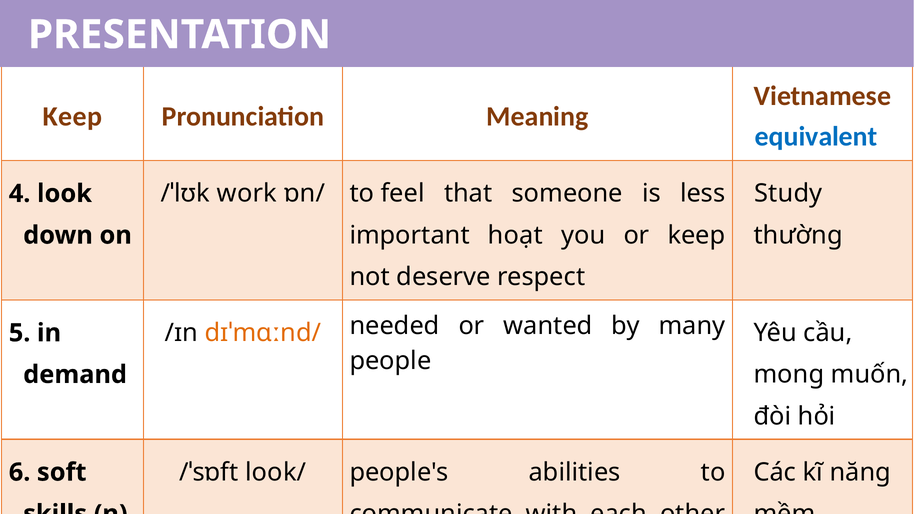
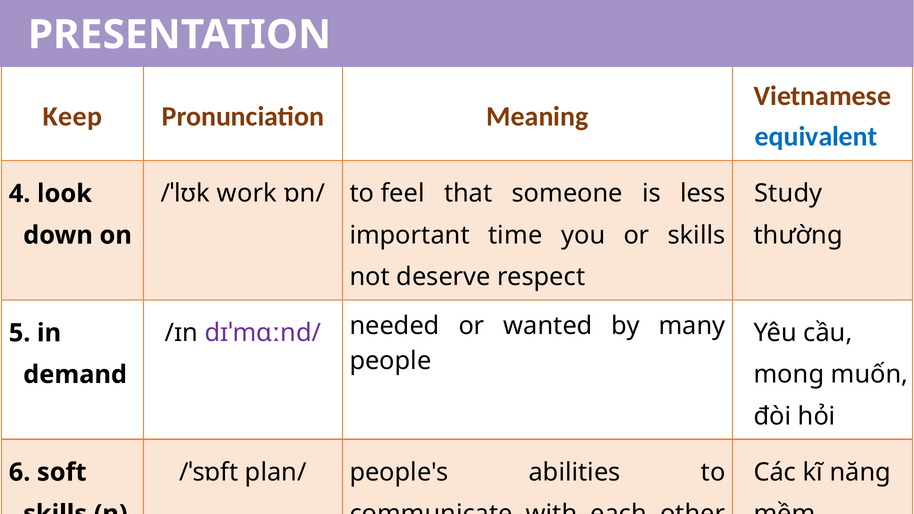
hoạt: hoạt -> time
or keep: keep -> skills
dɪˈmɑːnd/ colour: orange -> purple
look/: look/ -> plan/
